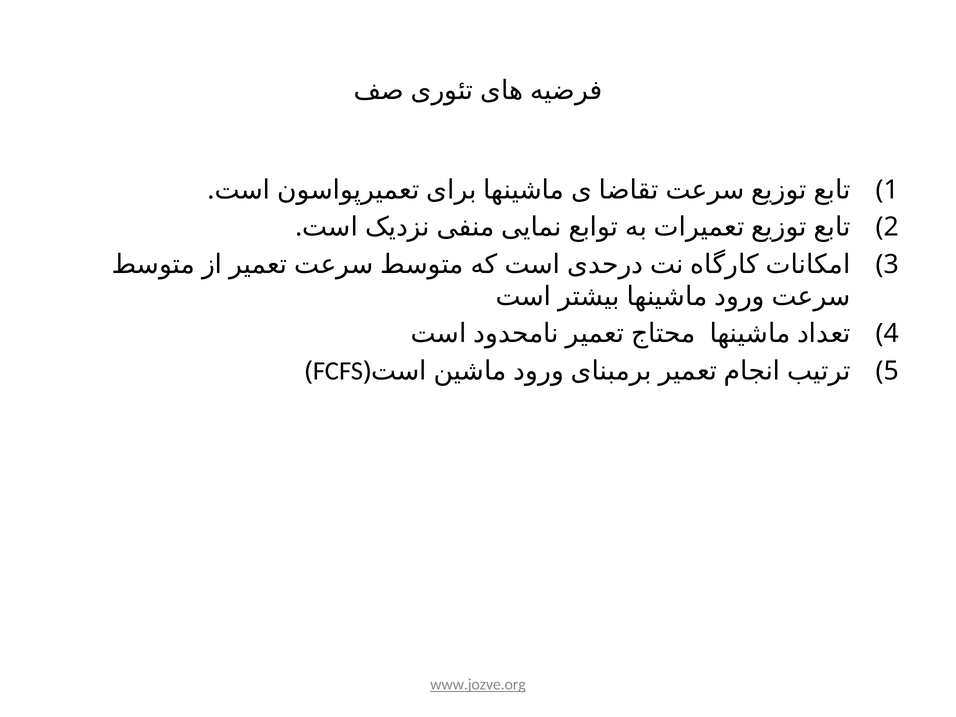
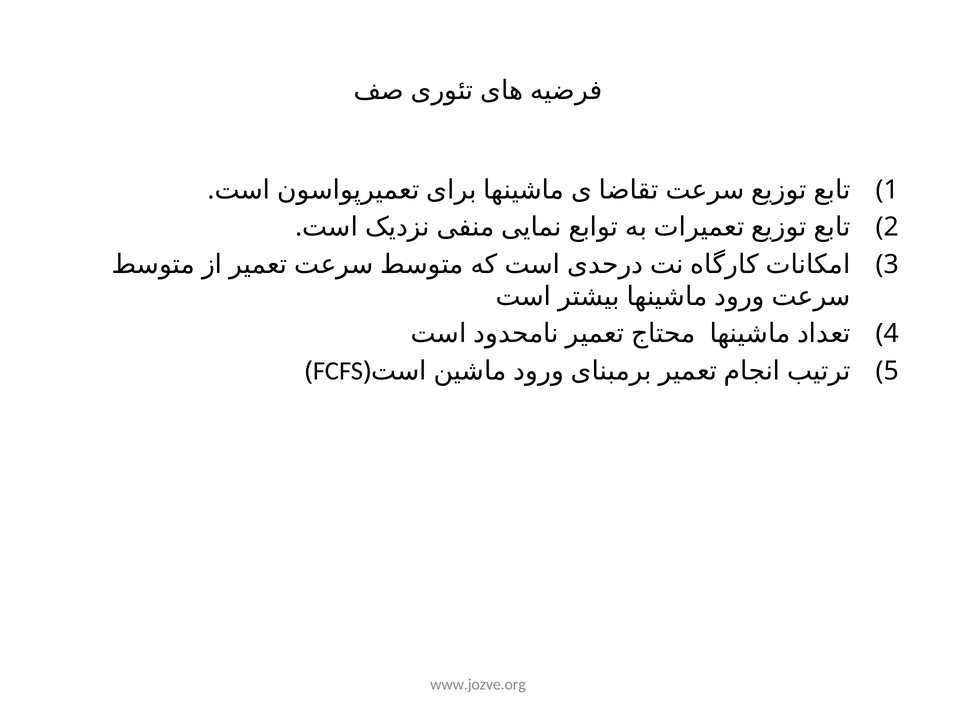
www.jozve.org underline: present -> none
